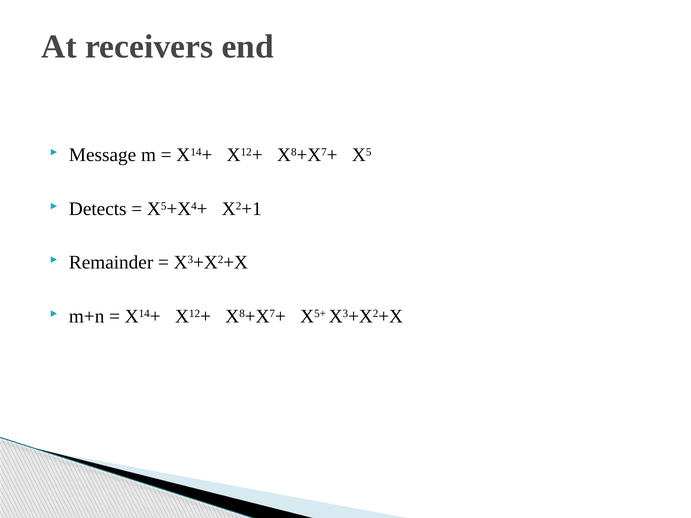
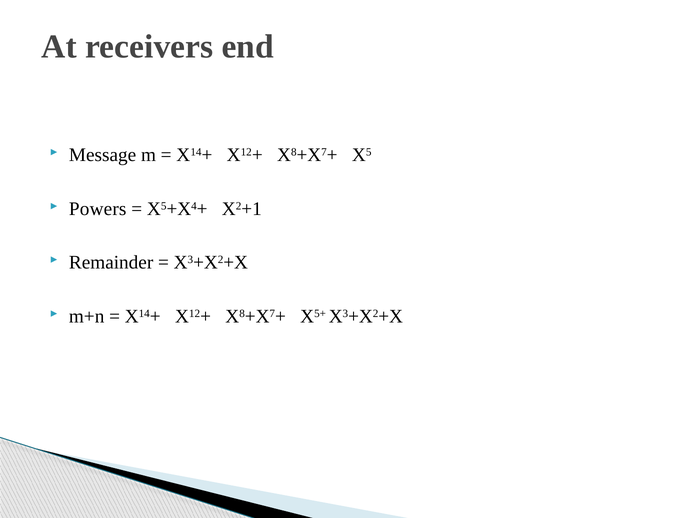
Detects: Detects -> Powers
